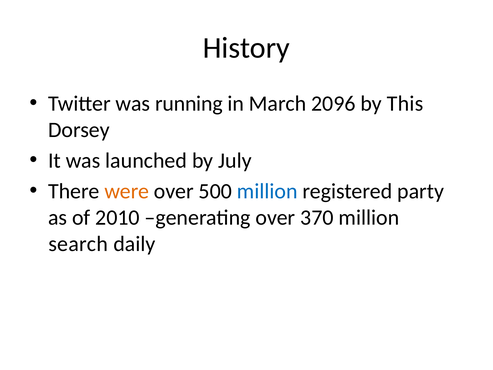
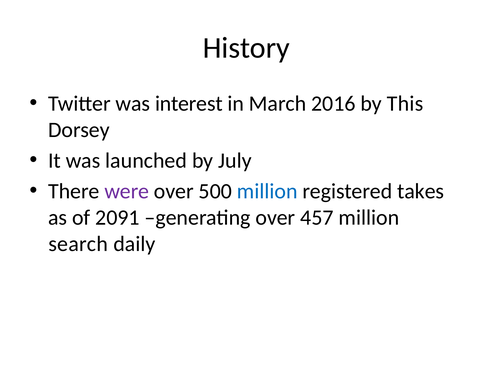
running: running -> interest
2096: 2096 -> 2016
were colour: orange -> purple
party: party -> takes
2010: 2010 -> 2091
370: 370 -> 457
